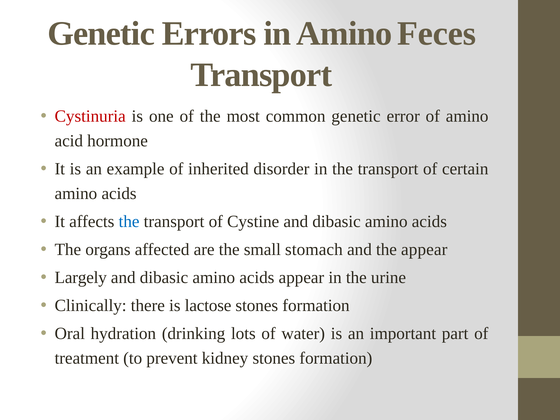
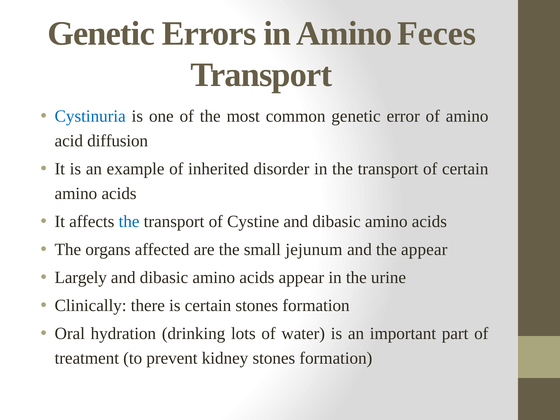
Cystinuria colour: red -> blue
hormone: hormone -> diffusion
stomach: stomach -> jejunum
is lactose: lactose -> certain
